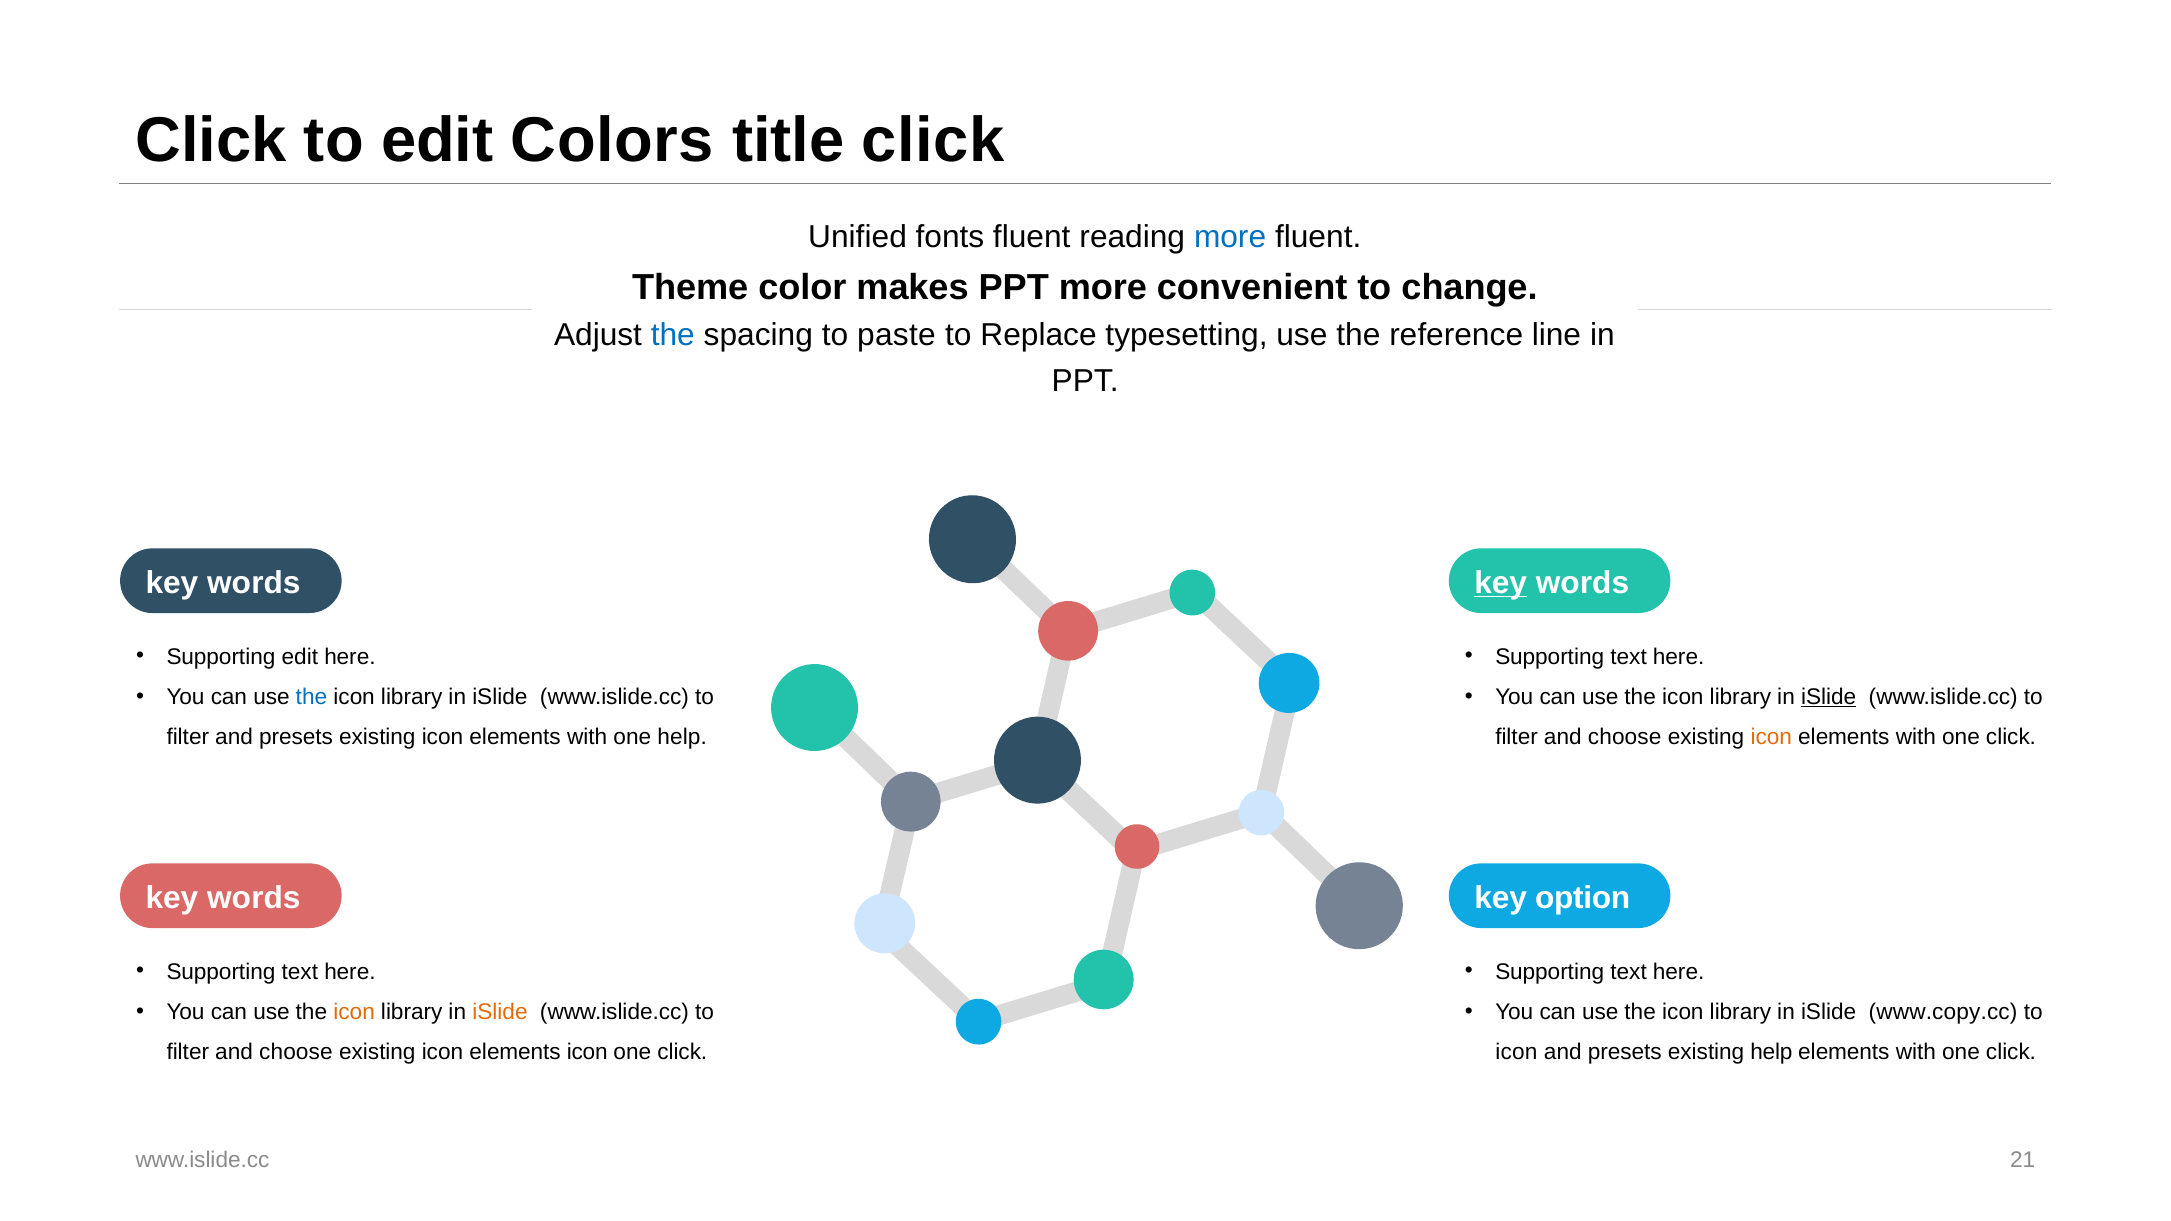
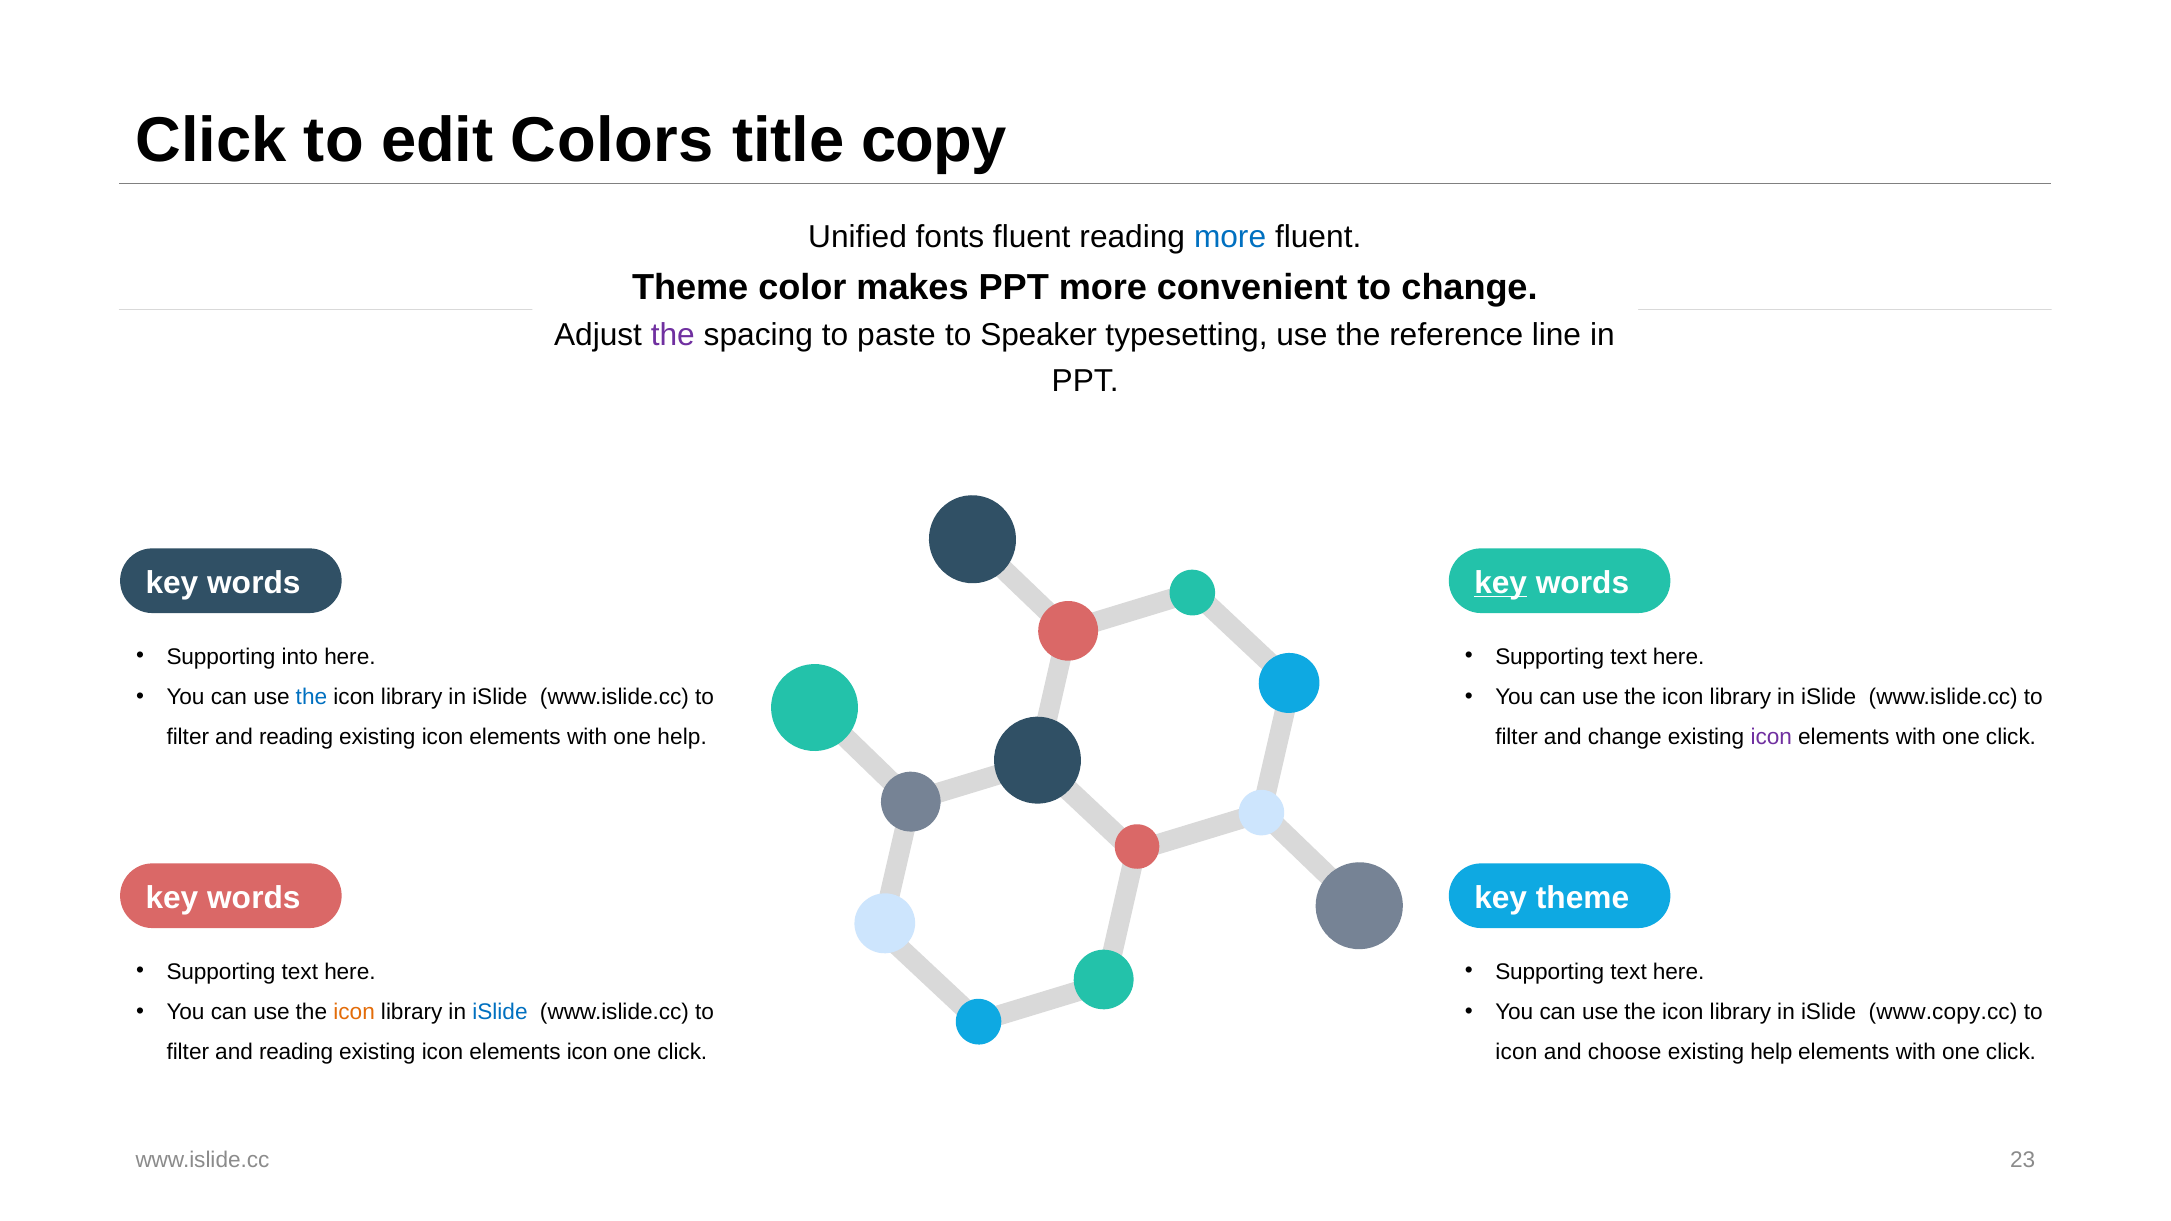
title click: click -> copy
the at (673, 335) colour: blue -> purple
Replace: Replace -> Speaker
Supporting edit: edit -> into
iSlide at (1829, 697) underline: present -> none
presets at (296, 738): presets -> reading
choose at (1625, 738): choose -> change
icon at (1771, 738) colour: orange -> purple
key option: option -> theme
iSlide at (500, 1012) colour: orange -> blue
choose at (296, 1053): choose -> reading
presets at (1625, 1053): presets -> choose
21: 21 -> 23
